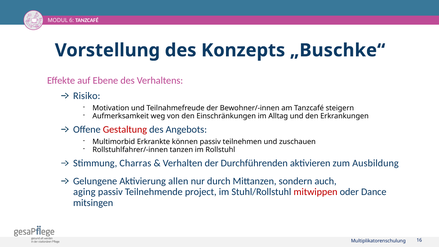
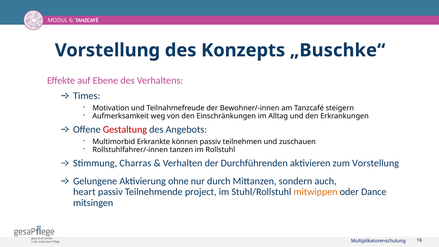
Risiko: Risiko -> Times
zum Ausbildung: Ausbildung -> Vorstellung
allen: allen -> ohne
aging: aging -> heart
mitwippen colour: red -> orange
